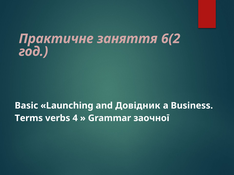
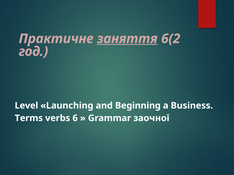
заняття underline: none -> present
Basic: Basic -> Level
Довідник: Довідник -> Beginning
4: 4 -> 6
